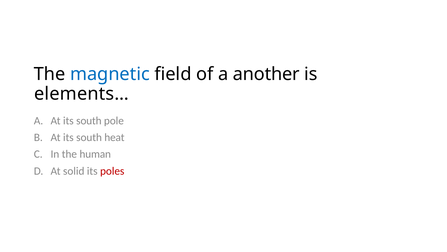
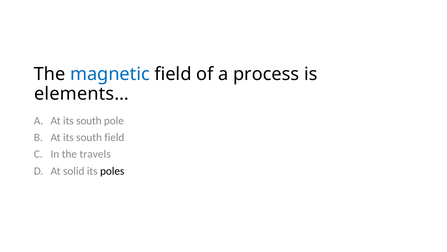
another: another -> process
south heat: heat -> field
human: human -> travels
poles colour: red -> black
